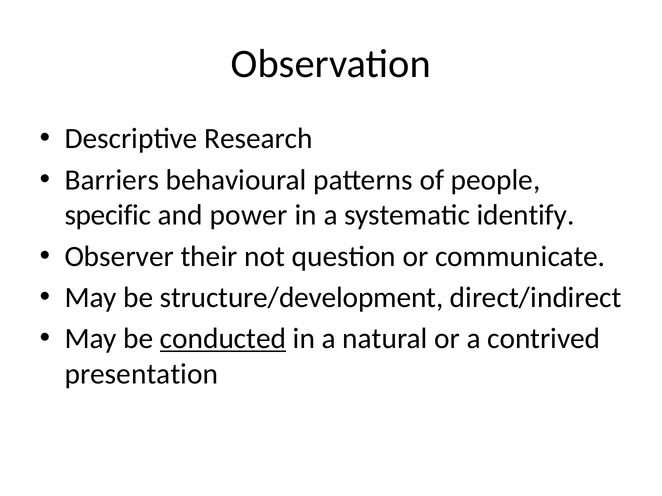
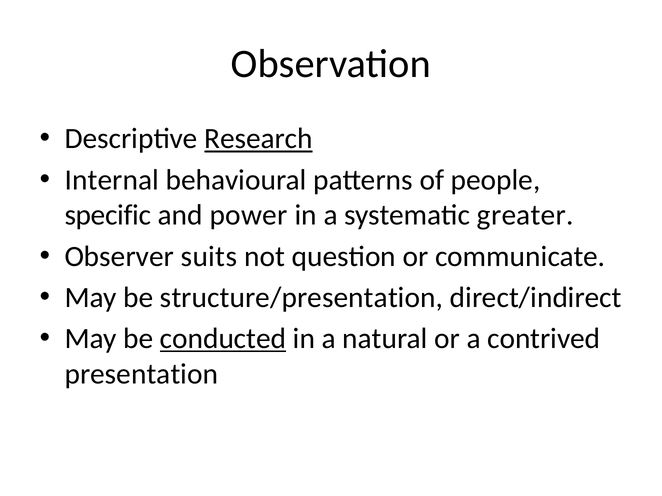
Research underline: none -> present
Barriers: Barriers -> Internal
identify: identify -> greater
their: their -> suits
structure/development: structure/development -> structure/presentation
